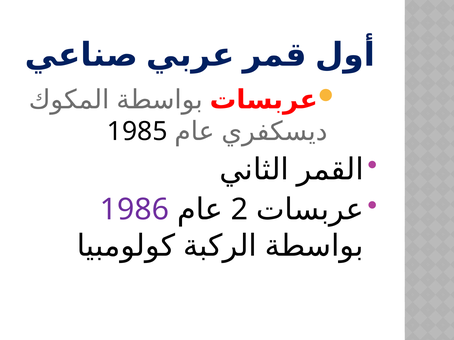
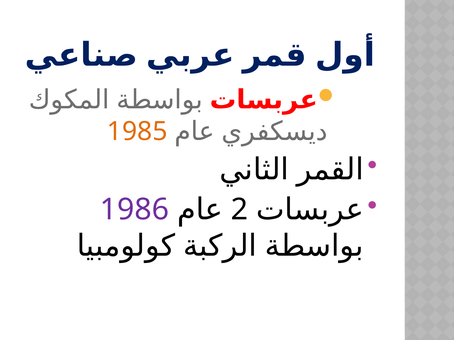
1985 colour: black -> orange
